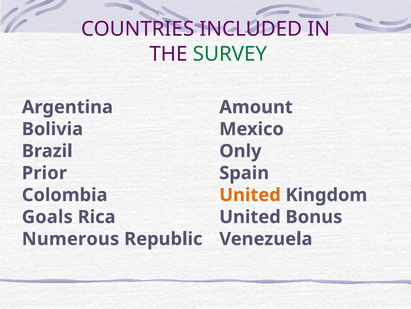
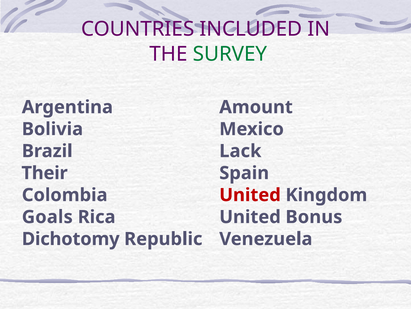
Only: Only -> Lack
Prior: Prior -> Their
United at (250, 195) colour: orange -> red
Numerous: Numerous -> Dichotomy
